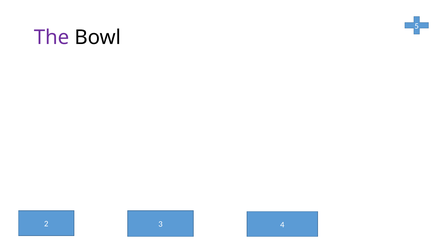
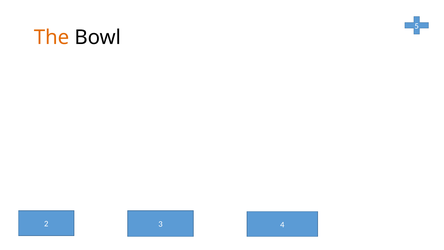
The colour: purple -> orange
